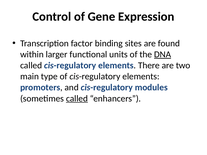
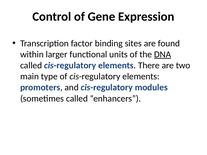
called at (77, 99) underline: present -> none
